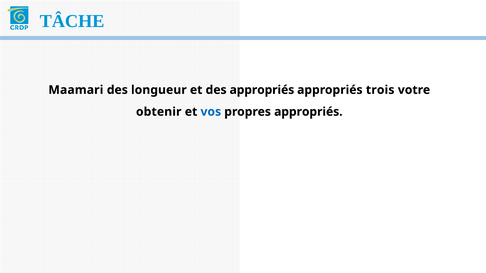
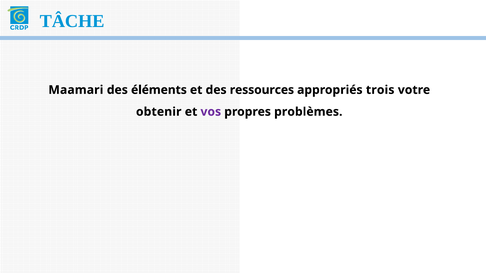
longueur: longueur -> éléments
des appropriés: appropriés -> ressources
vos colour: blue -> purple
propres appropriés: appropriés -> problèmes
